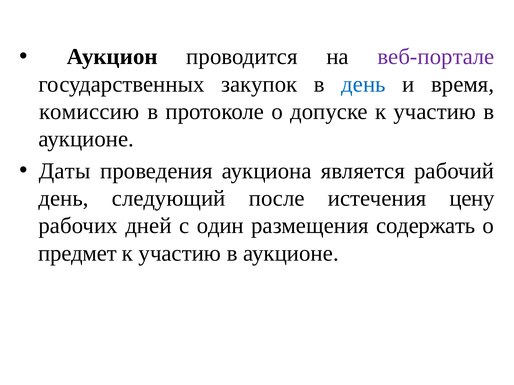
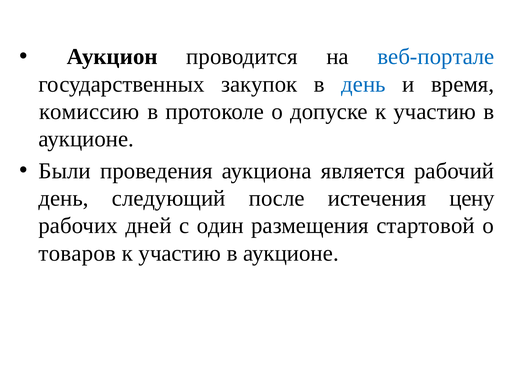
веб-портале colour: purple -> blue
Даты: Даты -> Были
содержать: содержать -> стартовой
предмет: предмет -> товаров
